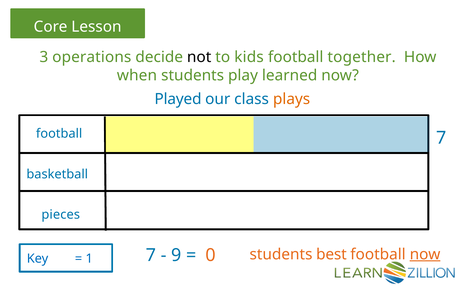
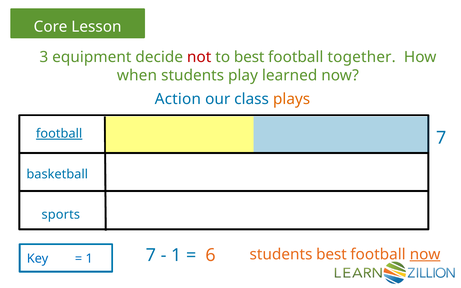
operations: operations -> equipment
not colour: black -> red
to kids: kids -> best
Played: Played -> Action
football at (59, 134) underline: none -> present
pieces: pieces -> sports
9 at (176, 255): 9 -> 1
0: 0 -> 6
